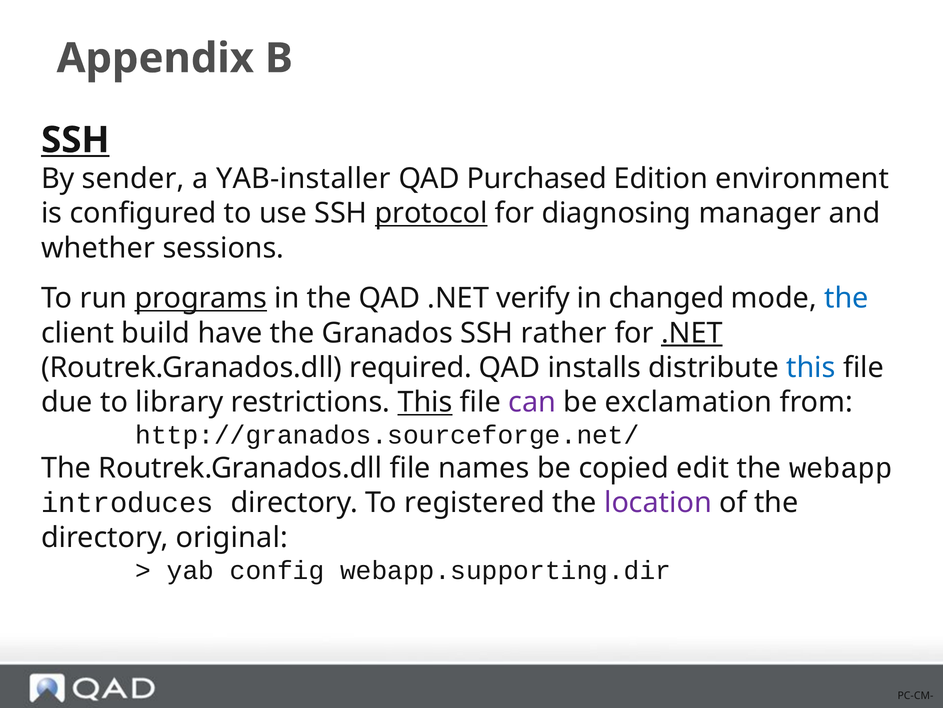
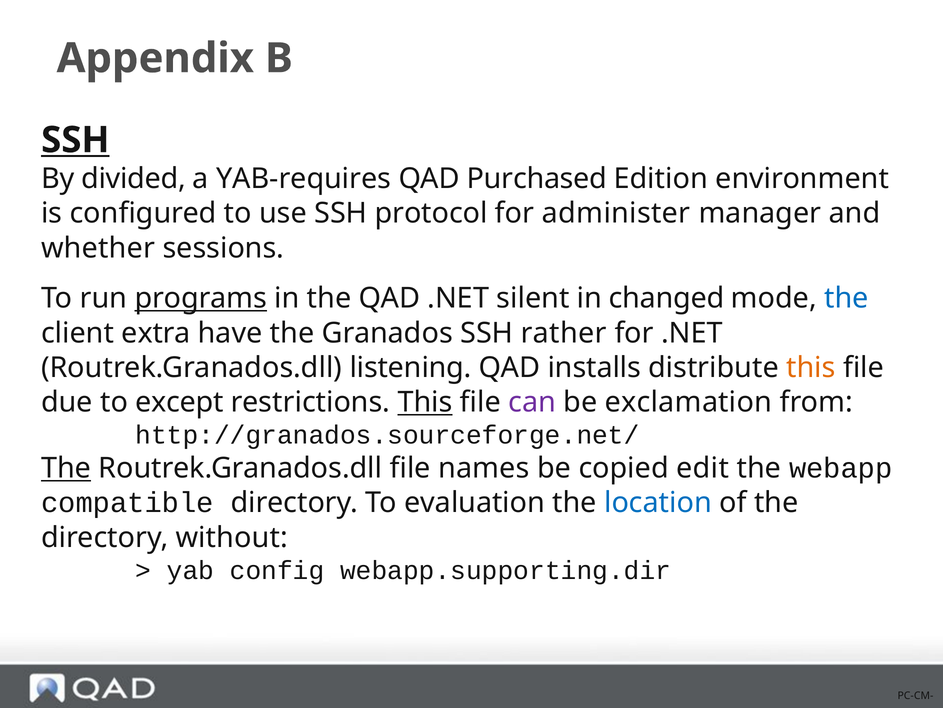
sender: sender -> divided
YAB-installer: YAB-installer -> YAB-requires
protocol underline: present -> none
diagnosing: diagnosing -> administer
verify: verify -> silent
build: build -> extra
.NET at (692, 333) underline: present -> none
required: required -> listening
this at (811, 367) colour: blue -> orange
library: library -> except
The at (66, 468) underline: none -> present
introduces: introduces -> compatible
registered: registered -> evaluation
location colour: purple -> blue
original: original -> without
